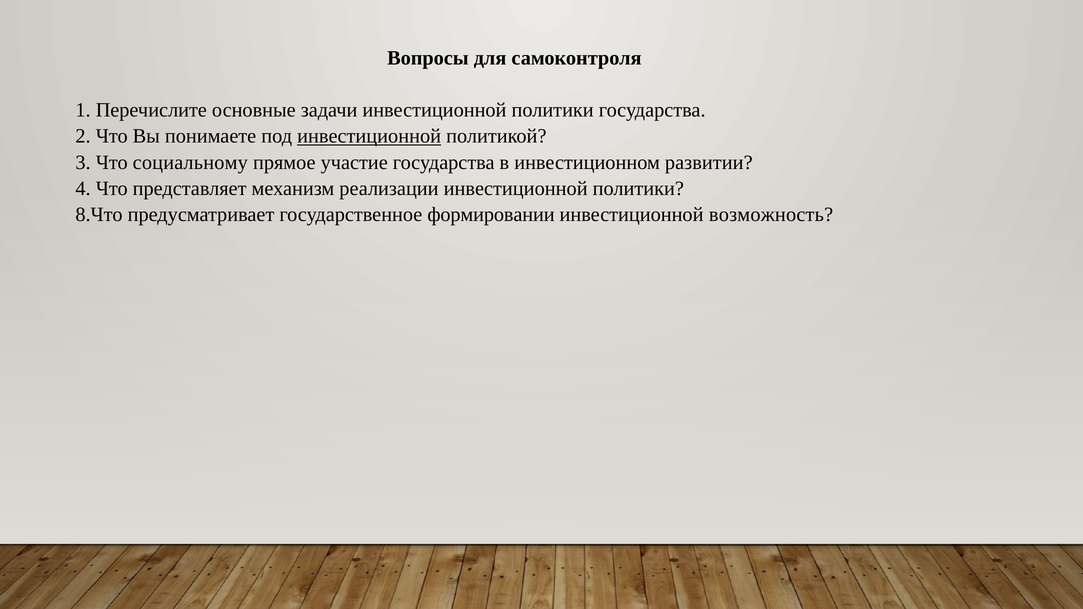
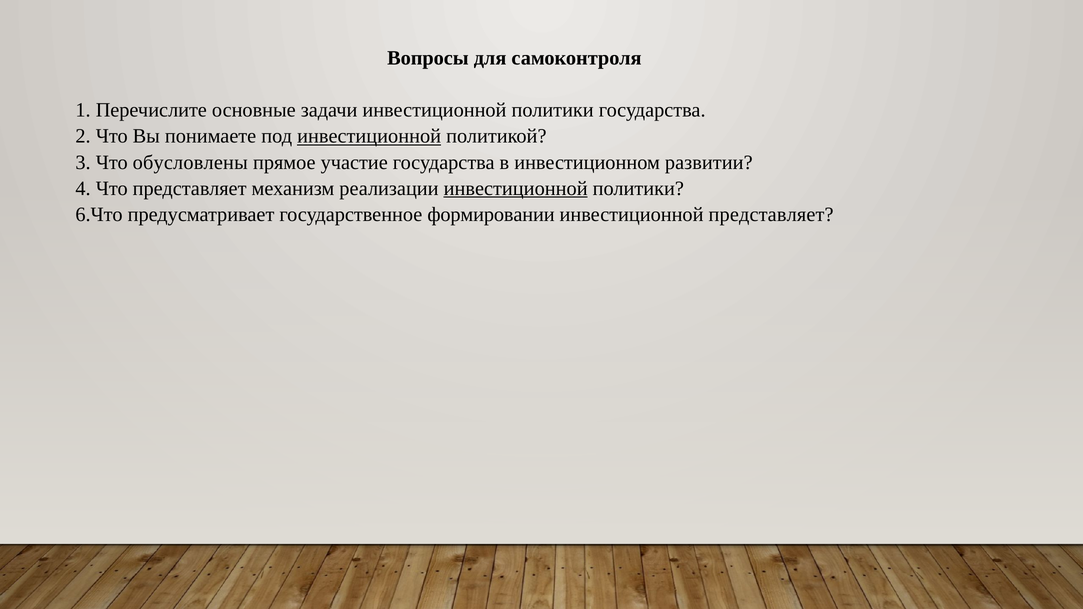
социальному: социальному -> обусловлены
инвестиционной at (516, 188) underline: none -> present
8.Что: 8.Что -> 6.Что
инвестиционной возможность: возможность -> представляет
